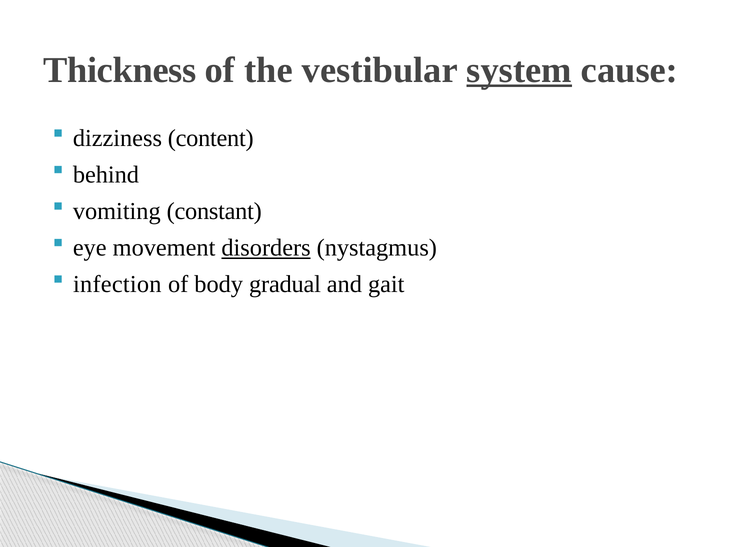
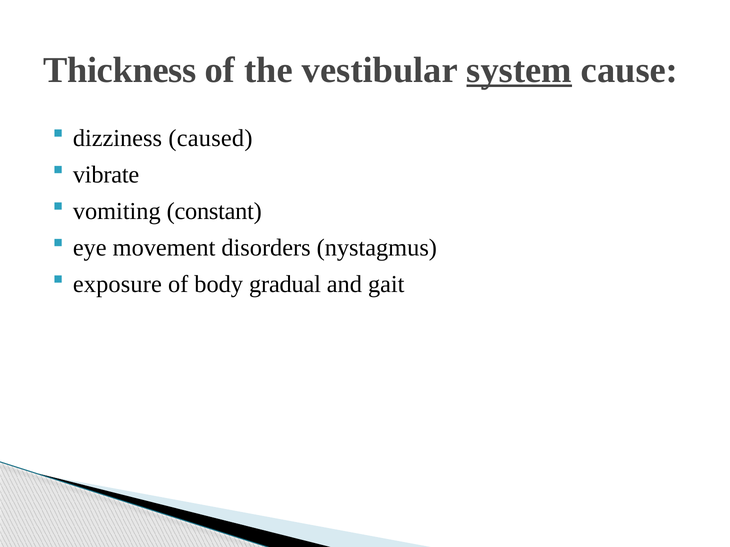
content: content -> caused
behind: behind -> vibrate
disorders underline: present -> none
infection: infection -> exposure
